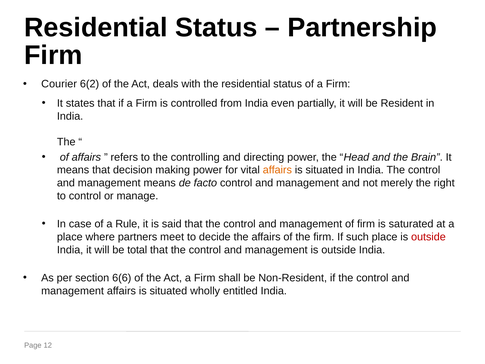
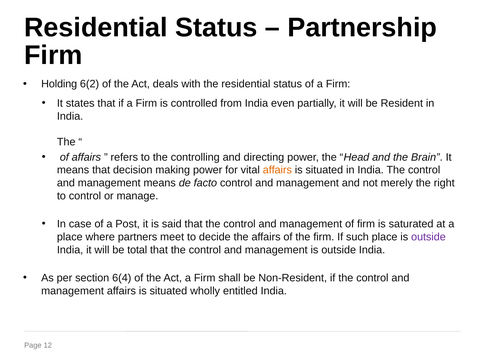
Courier: Courier -> Holding
Rule: Rule -> Post
outside at (428, 237) colour: red -> purple
6(6: 6(6 -> 6(4
